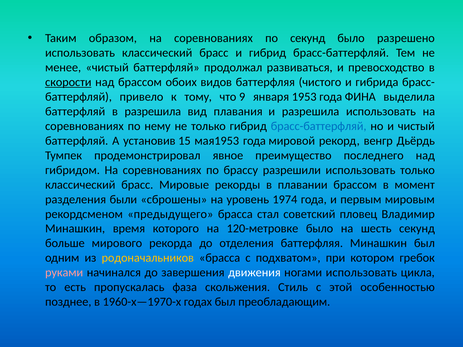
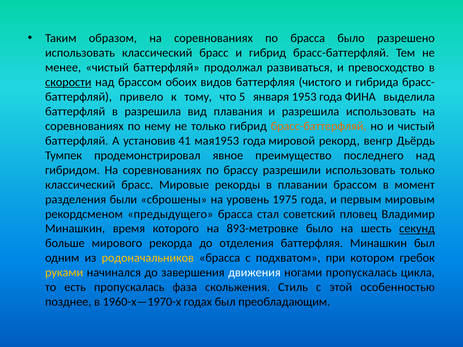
по секунд: секунд -> брасса
9: 9 -> 5
брасс-баттерфляй at (319, 126) colour: blue -> orange
15: 15 -> 41
1974: 1974 -> 1975
120-метровке: 120-метровке -> 893-метровке
секунд at (417, 229) underline: none -> present
руками colour: pink -> yellow
ногами использовать: использовать -> пропускалась
